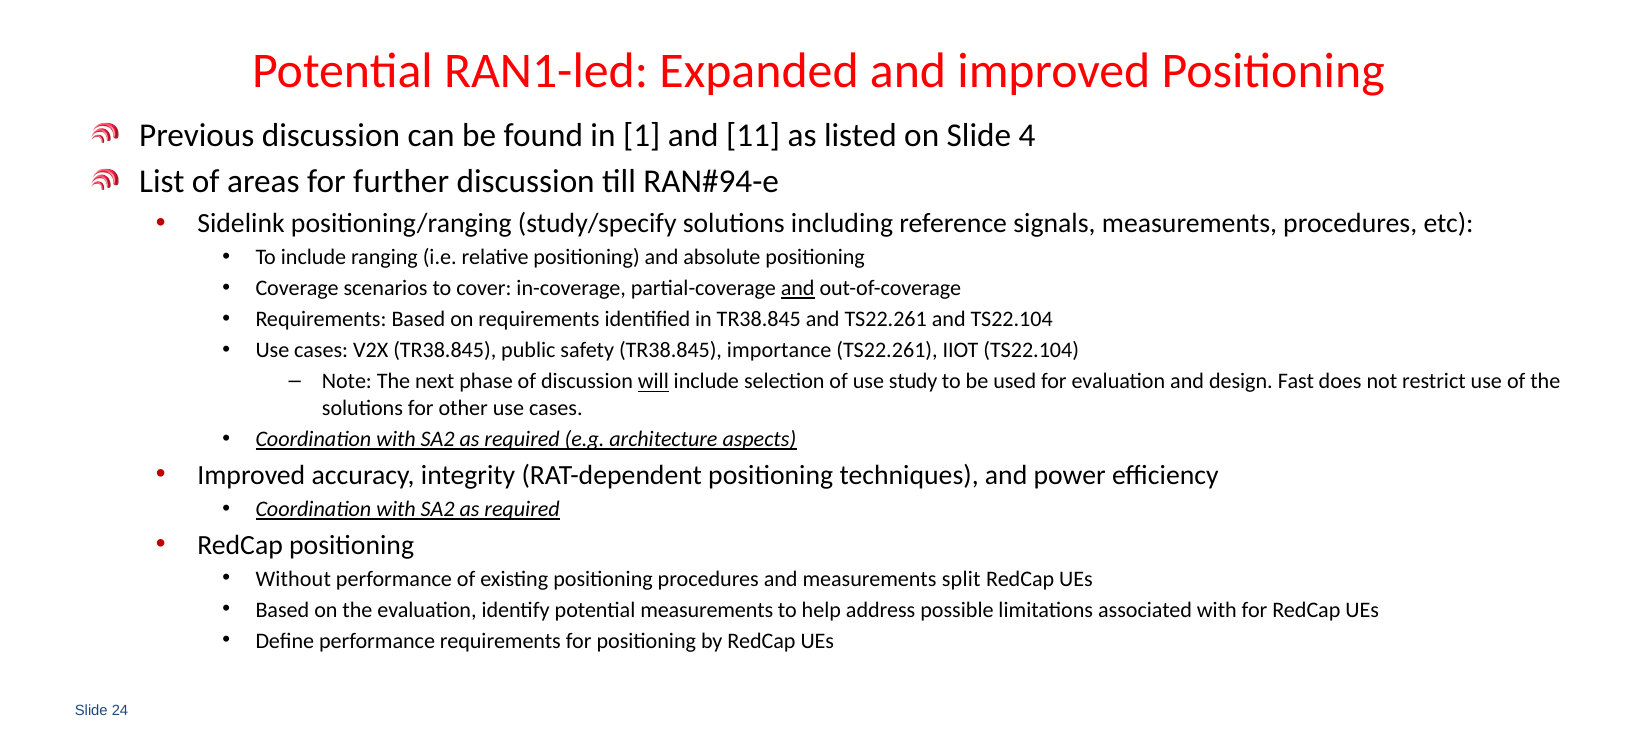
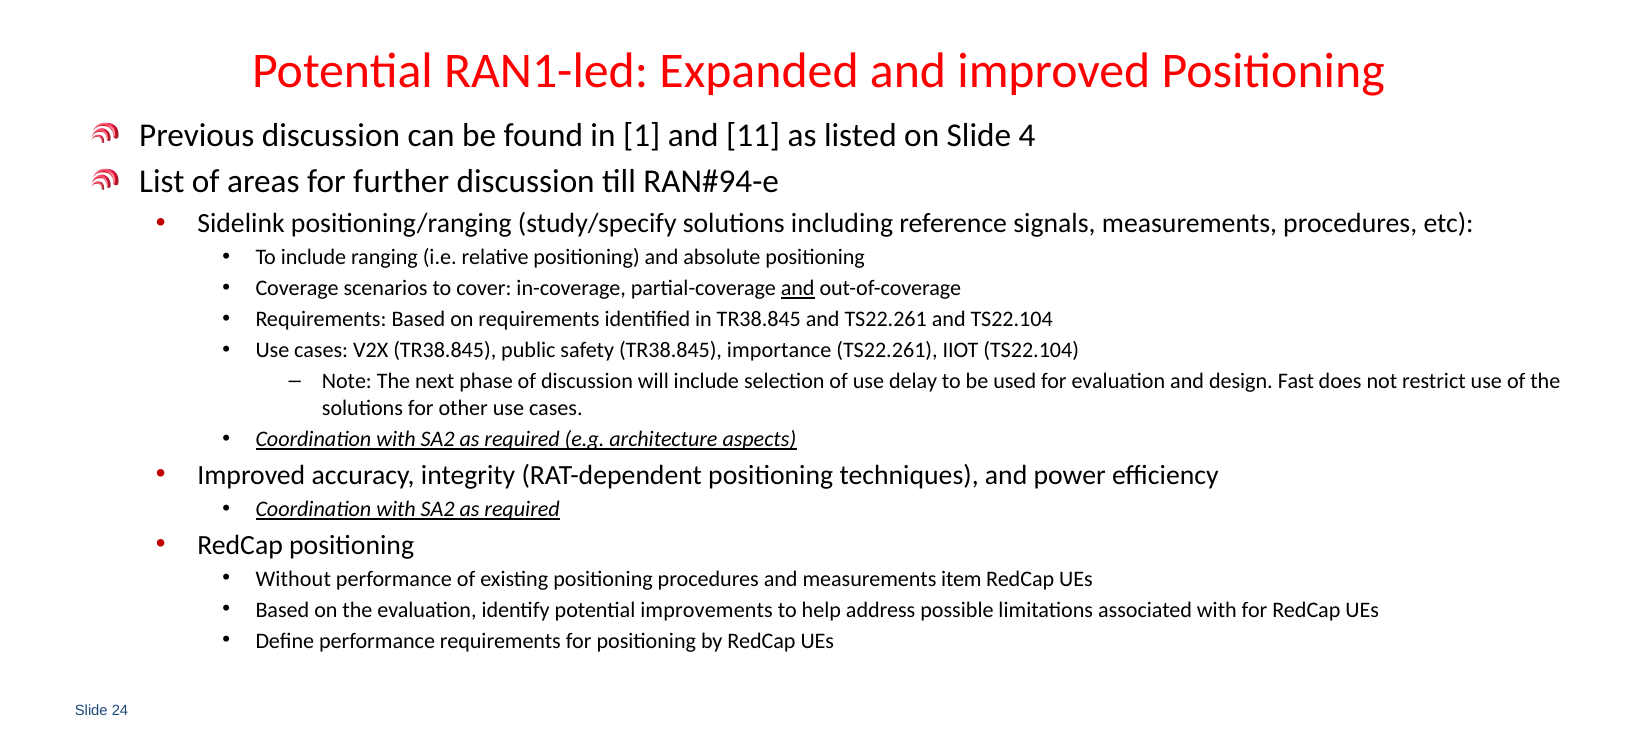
will underline: present -> none
study: study -> delay
split: split -> item
potential measurements: measurements -> improvements
